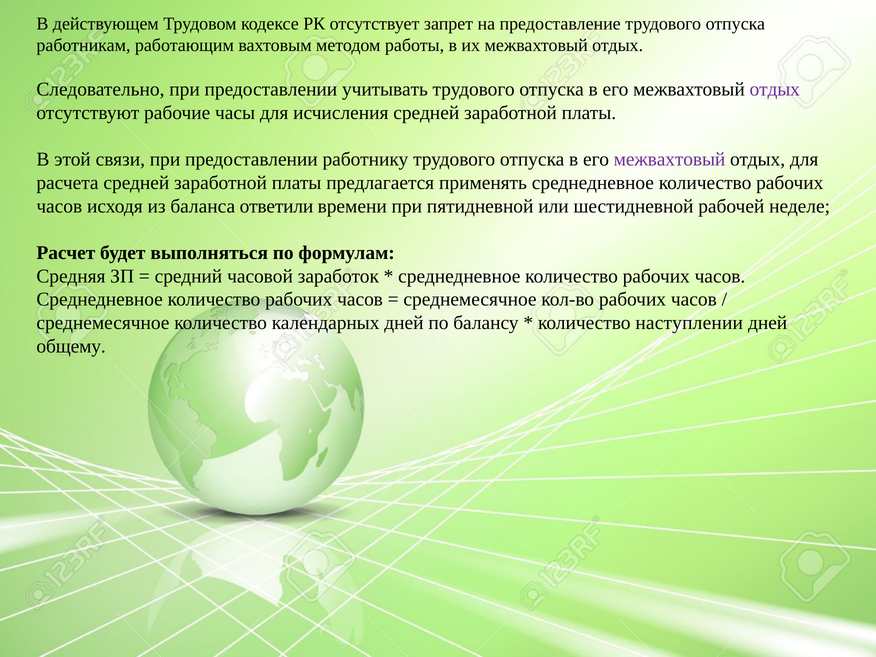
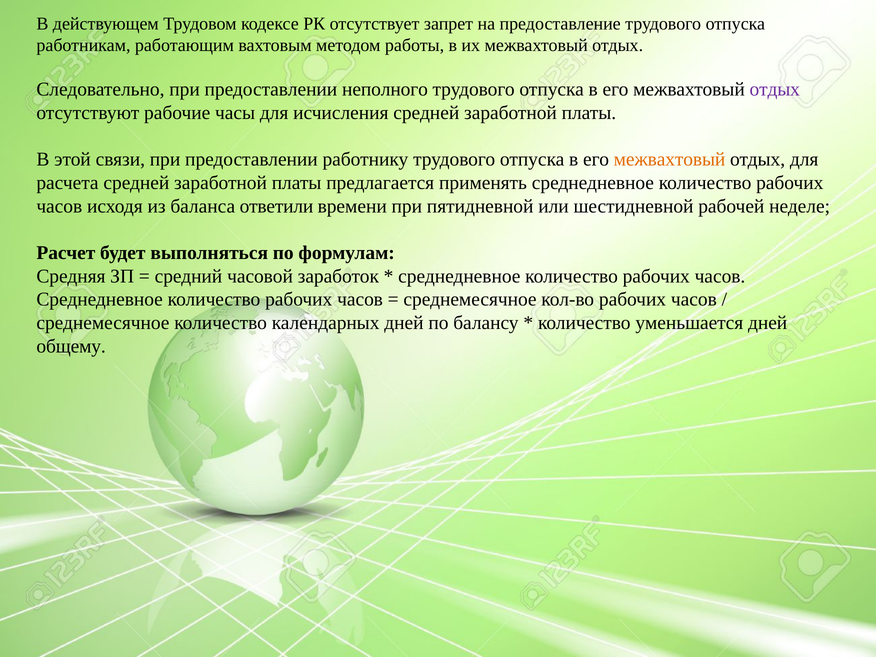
учитывать: учитывать -> неполного
межвахтовый at (670, 159) colour: purple -> orange
наступлении: наступлении -> уменьшается
